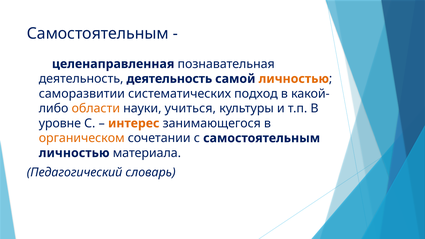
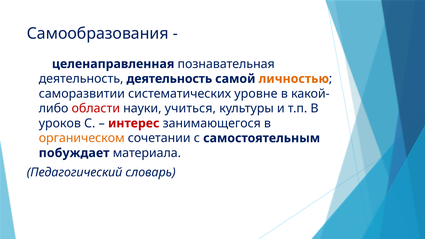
Самостоятельным at (98, 34): Самостоятельным -> Самообразования
подход: подход -> уровне
области colour: orange -> red
уровне: уровне -> уроков
интерес colour: orange -> red
личностью at (74, 153): личностью -> побуждает
